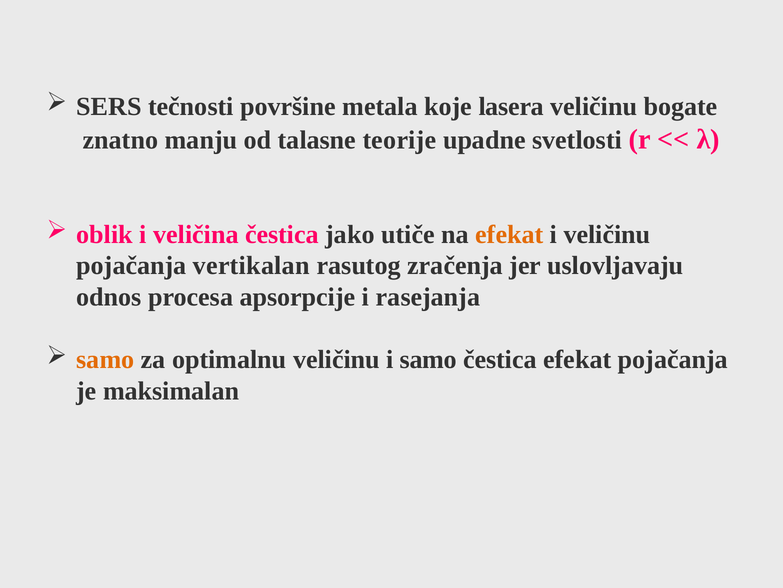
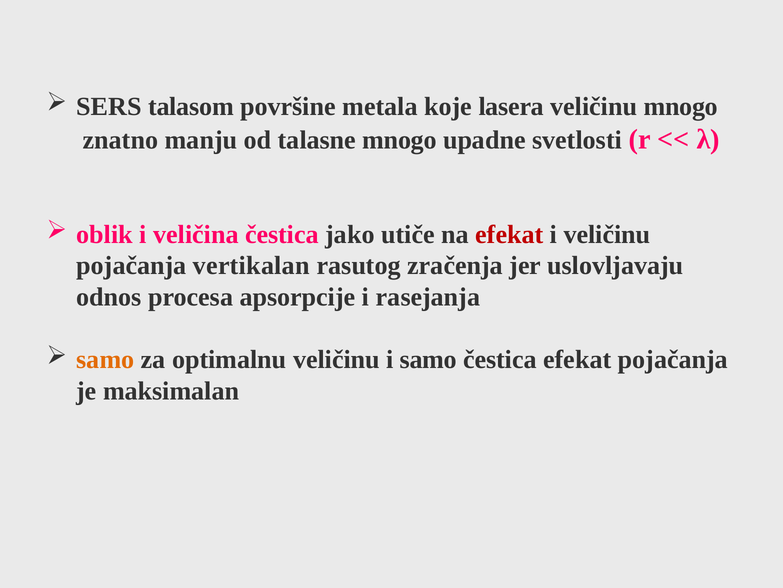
tečnosti: tečnosti -> talasom
veličinu bogate: bogate -> mnogo
talasne teorije: teorije -> mnogo
efekat at (509, 234) colour: orange -> red
